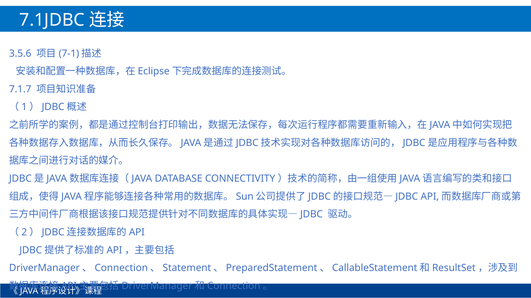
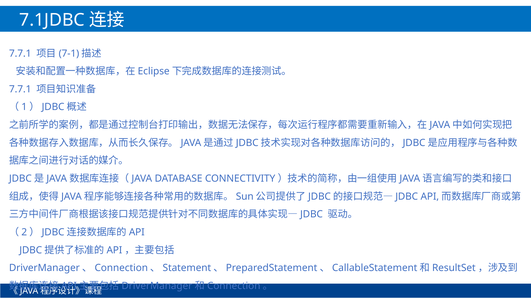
3.5.6 at (20, 54): 3.5.6 -> 7.7.1
7.1.7 at (20, 89): 7.1.7 -> 7.7.1
